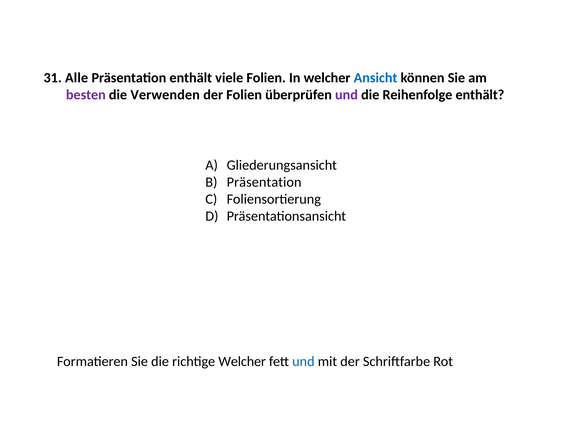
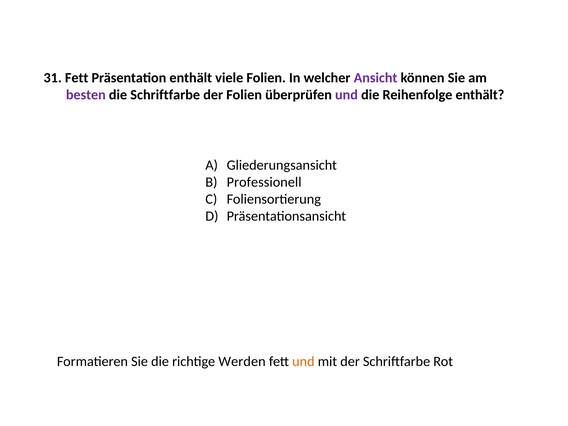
31 Alle: Alle -> Fett
Ansicht colour: blue -> purple
die Verwenden: Verwenden -> Schriftfarbe
Präsentation at (264, 182): Präsentation -> Professionell
richtige Welcher: Welcher -> Werden
und at (303, 361) colour: blue -> orange
